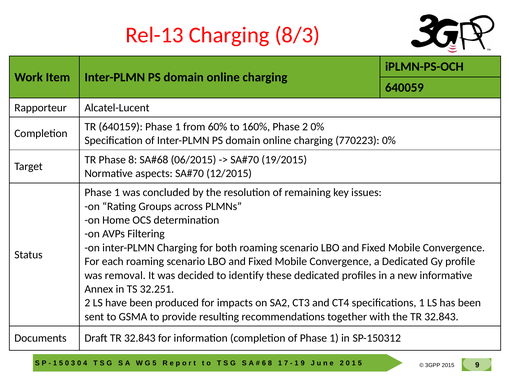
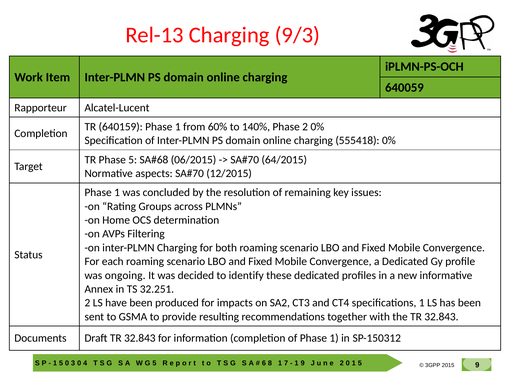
8/3: 8/3 -> 9/3
160%: 160% -> 140%
770223: 770223 -> 555418
Phase 8: 8 -> 5
19/2015: 19/2015 -> 64/2015
removal: removal -> ongoing
